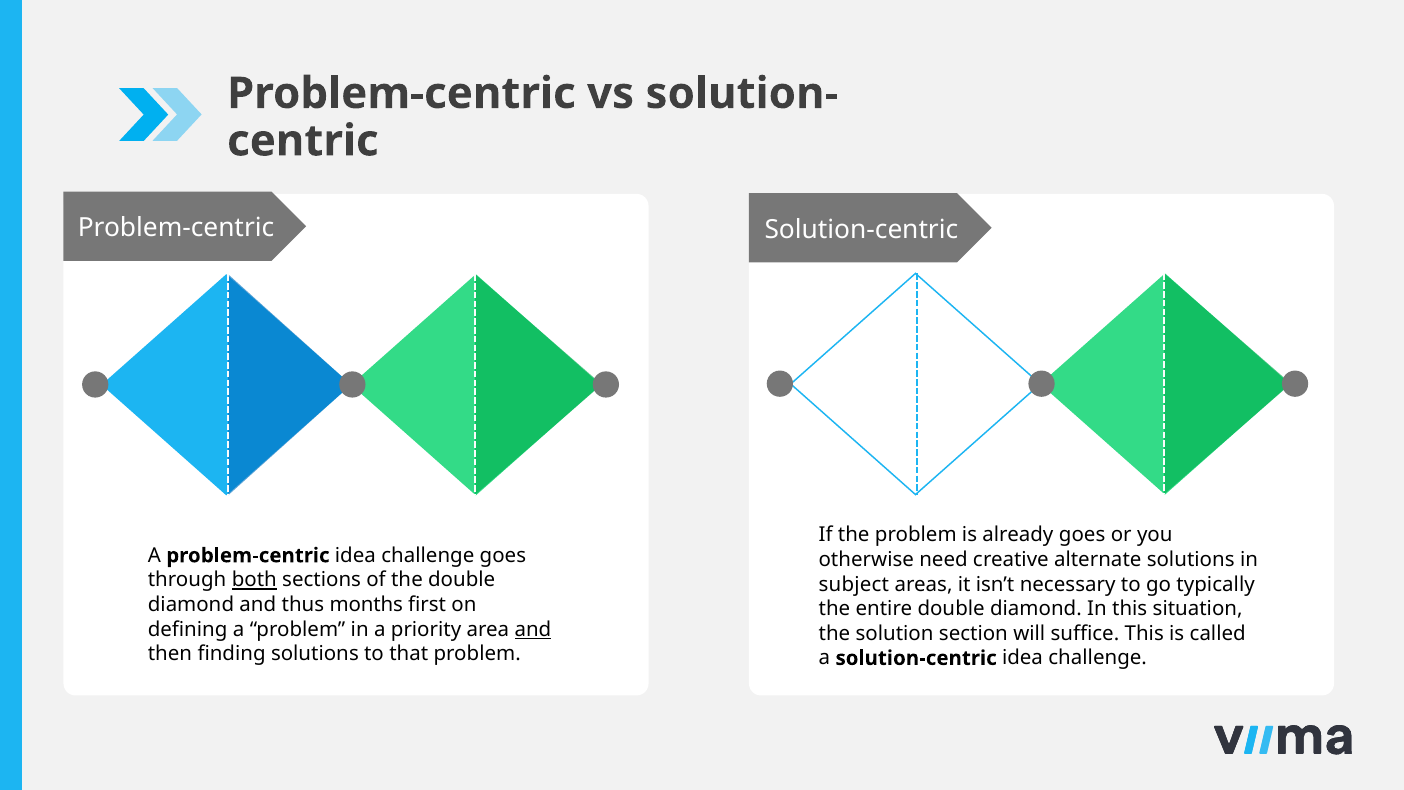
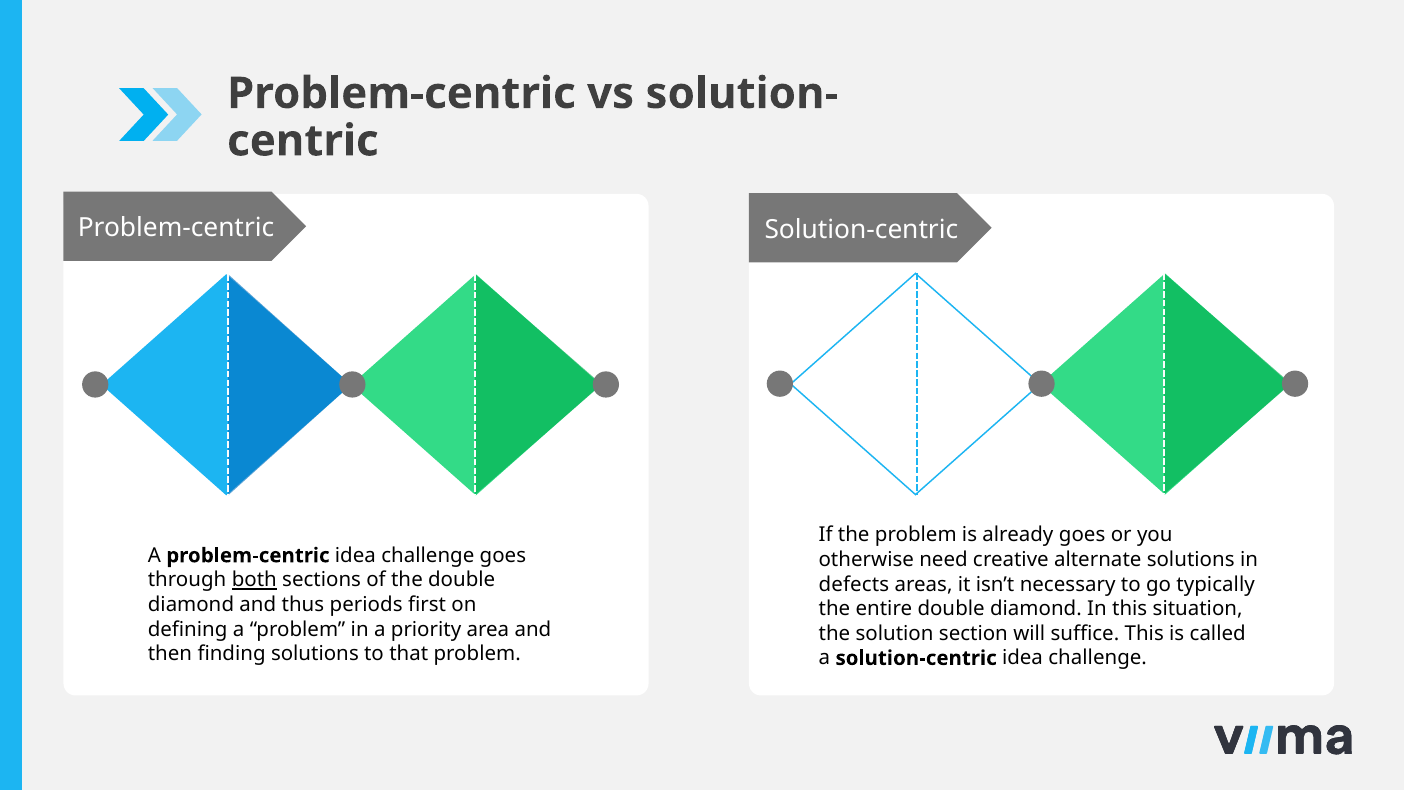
subject: subject -> defects
months: months -> periods
and at (533, 629) underline: present -> none
